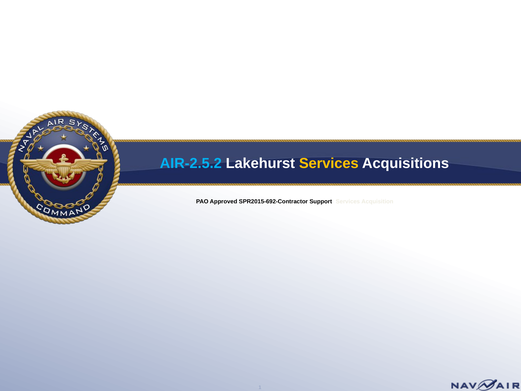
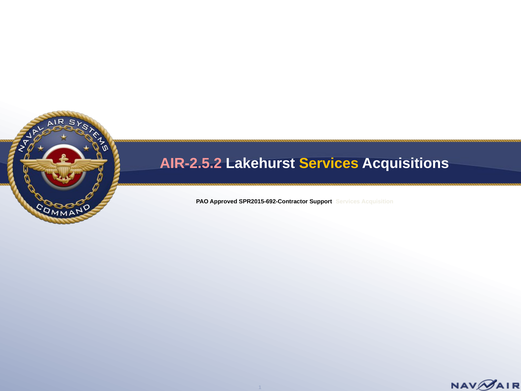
AIR-2.5.2 colour: light blue -> pink
